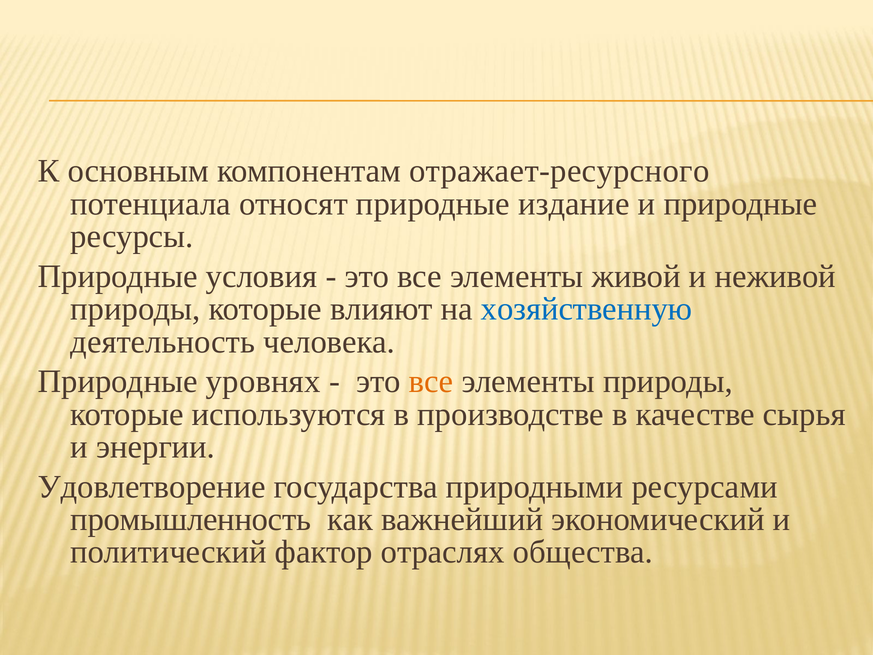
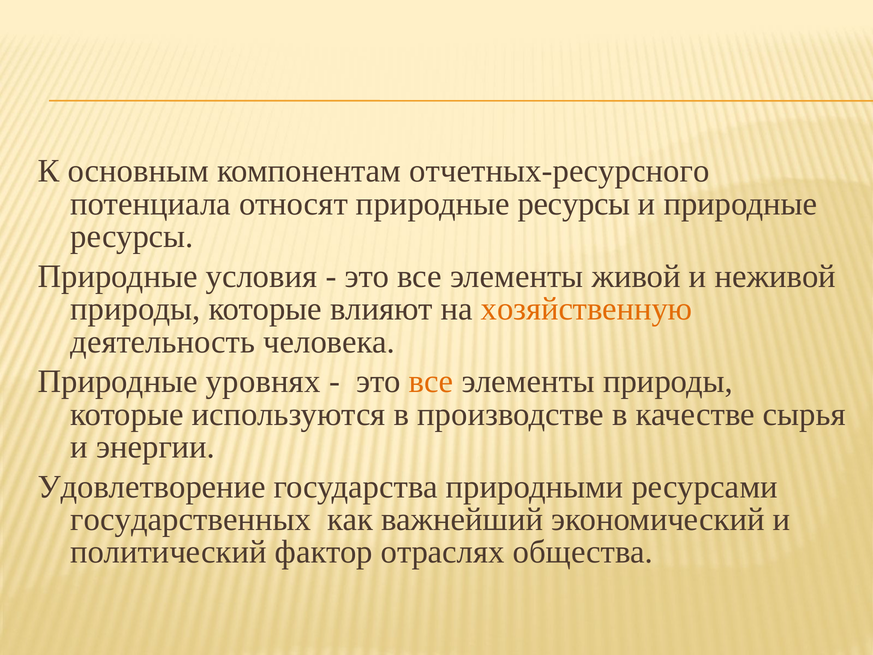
отражает-ресурсного: отражает-ресурсного -> отчетных-ресурсного
относят природные издание: издание -> ресурсы
хозяйственную colour: blue -> orange
промышленность: промышленность -> государственных
